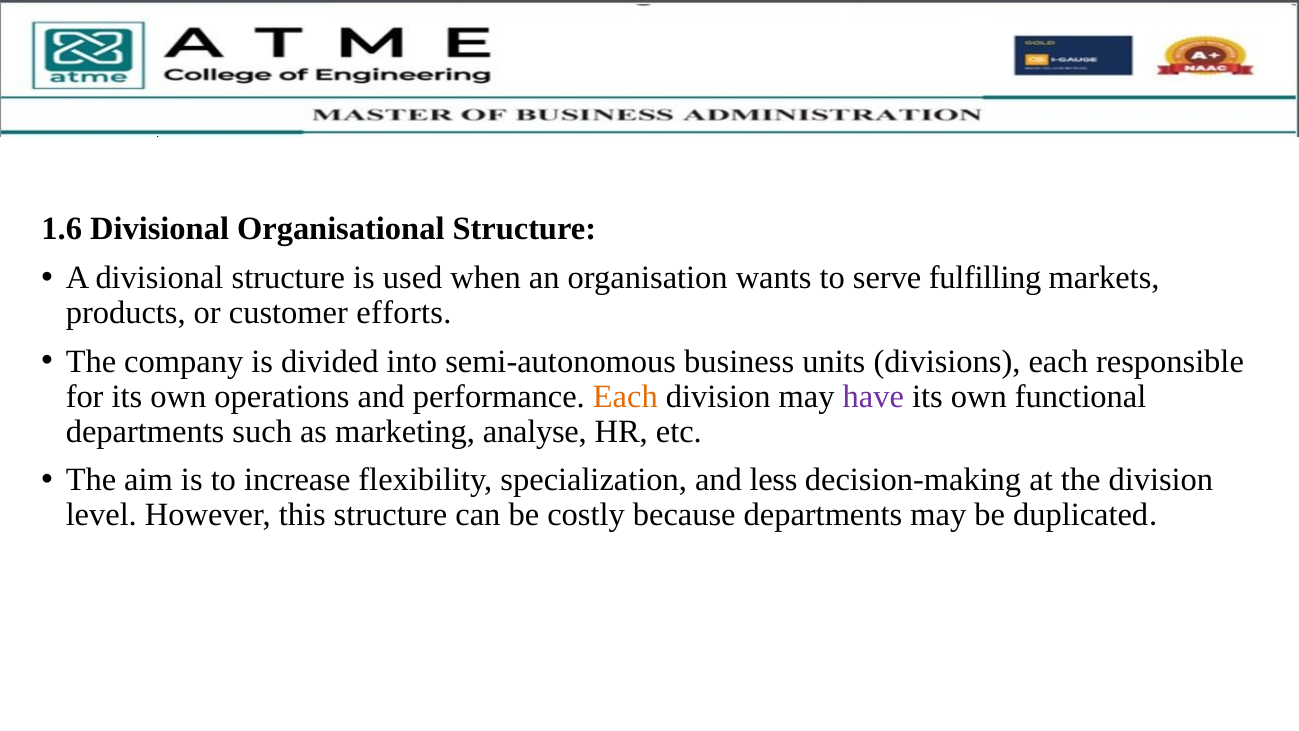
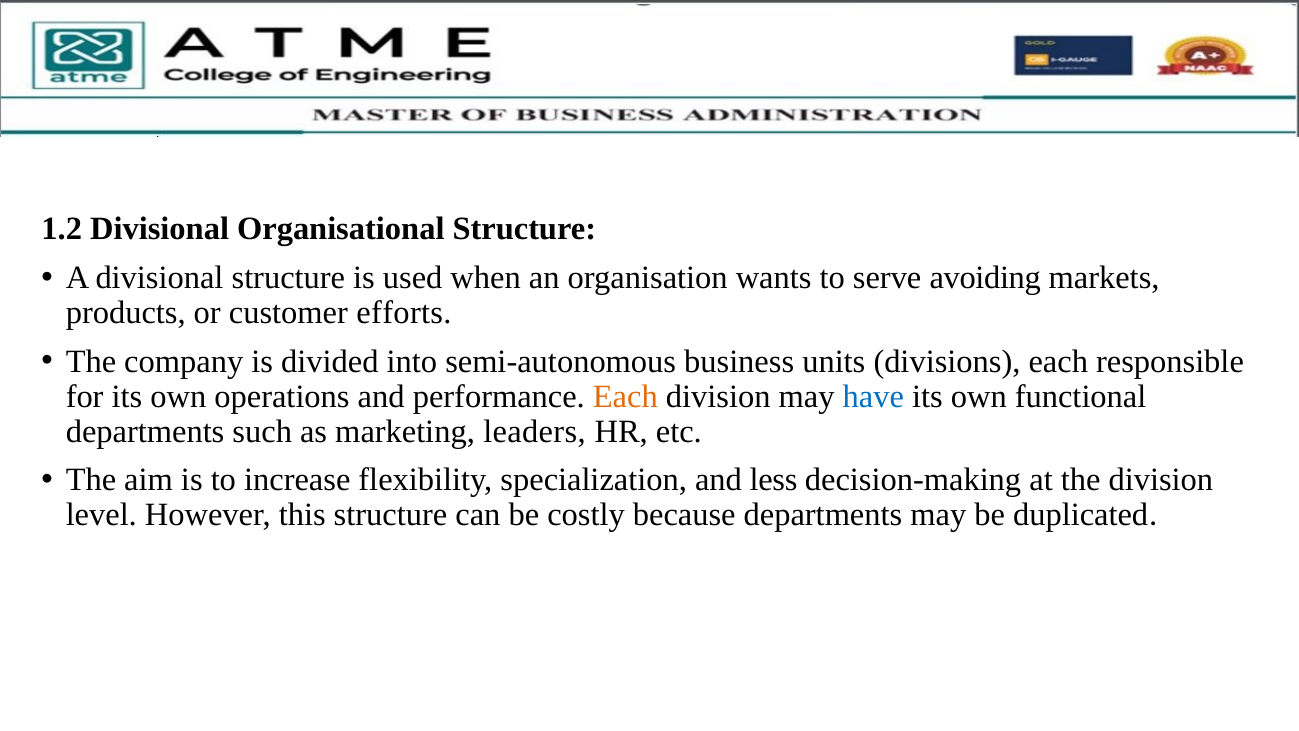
1.6: 1.6 -> 1.2
fulfilling: fulfilling -> avoiding
have colour: purple -> blue
analyse: analyse -> leaders
